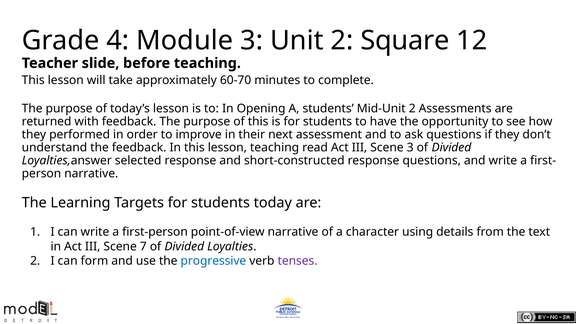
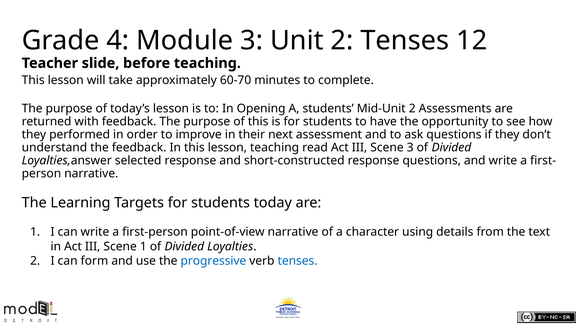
2 Square: Square -> Tenses
Scene 7: 7 -> 1
tenses at (298, 261) colour: purple -> blue
